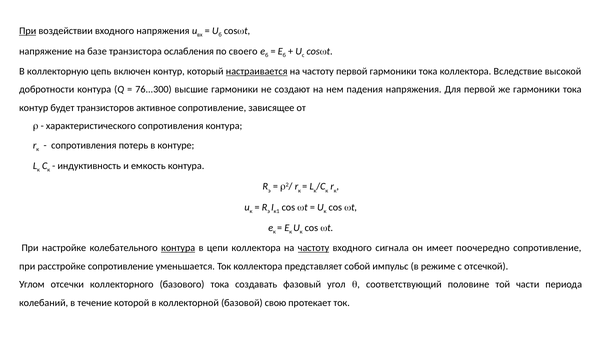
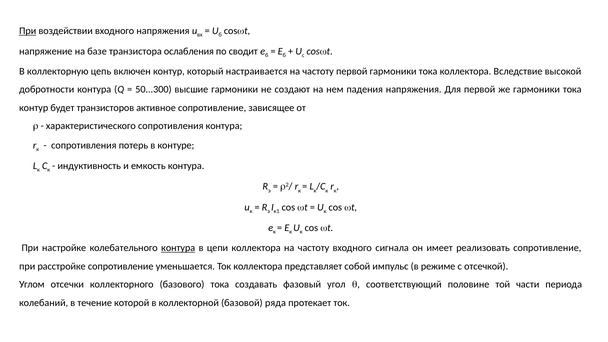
своего: своего -> сводит
настраивается underline: present -> none
76...300: 76...300 -> 50...300
частоту at (314, 248) underline: present -> none
поочередно: поочередно -> реализовать
свою: свою -> ряда
